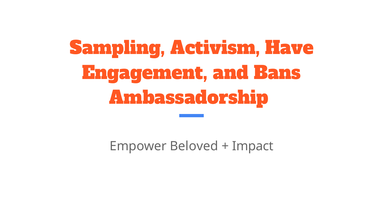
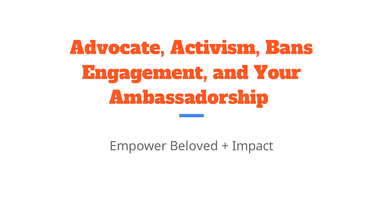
Sampling: Sampling -> Advocate
Have: Have -> Bans
Bans: Bans -> Your
